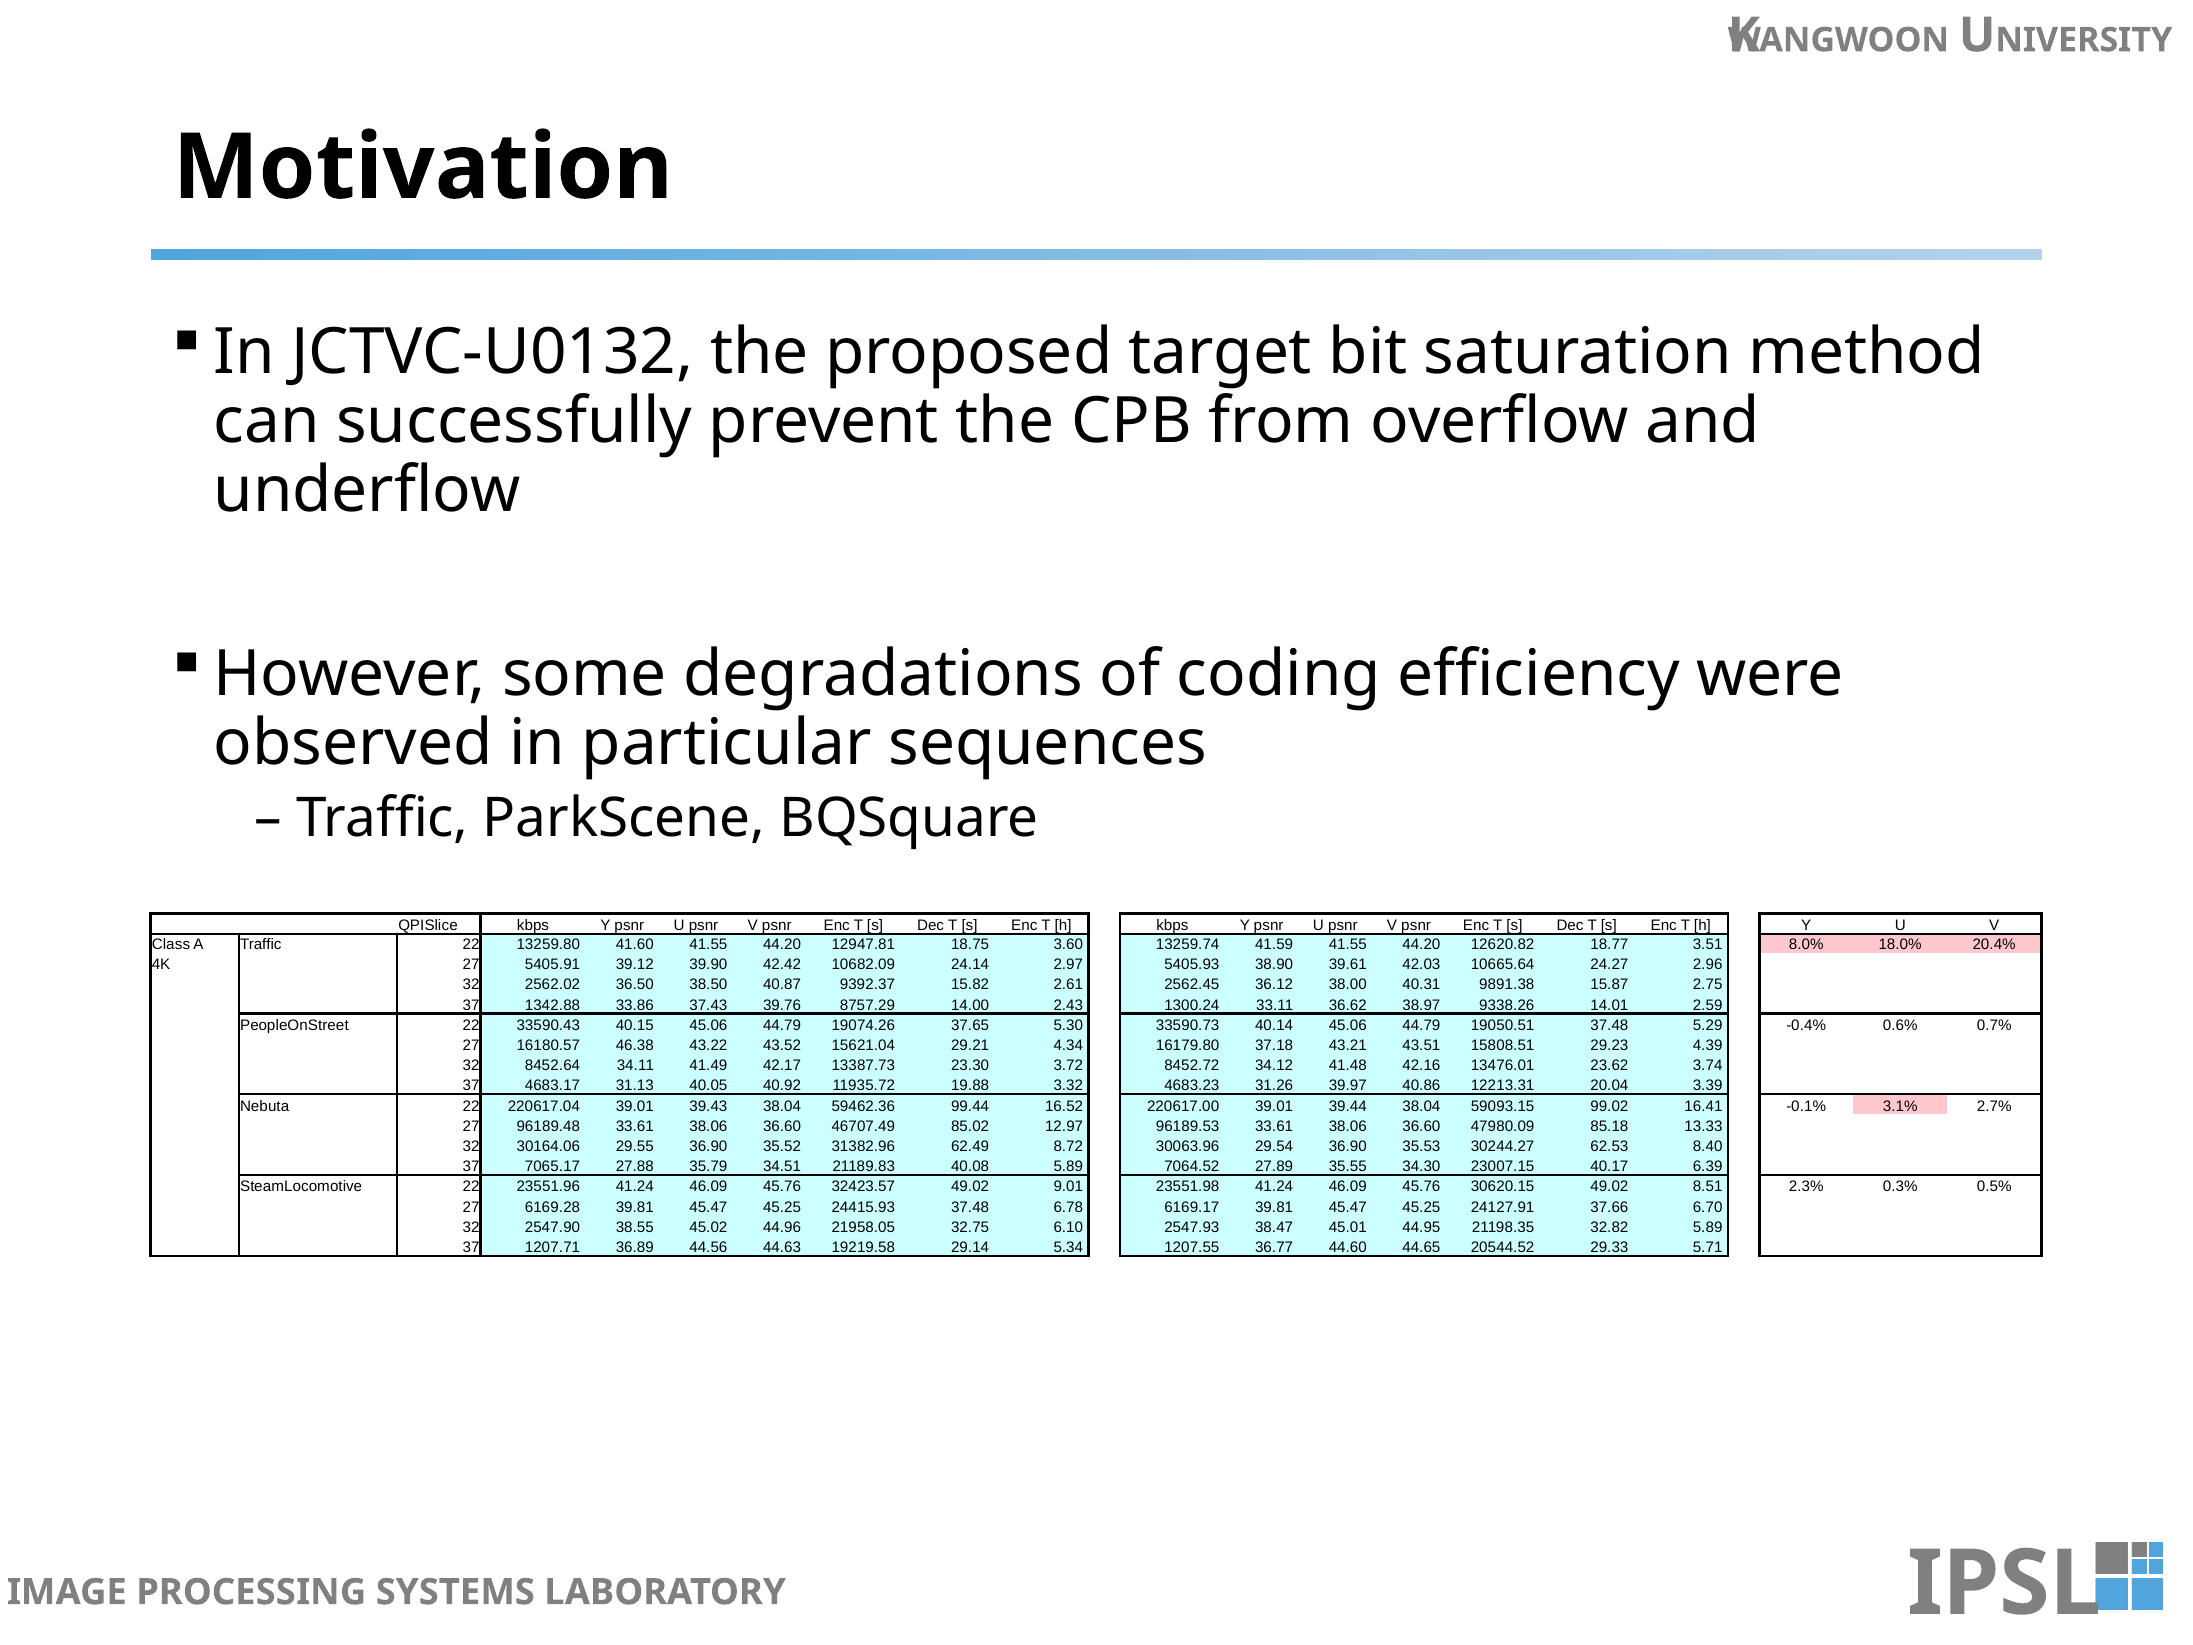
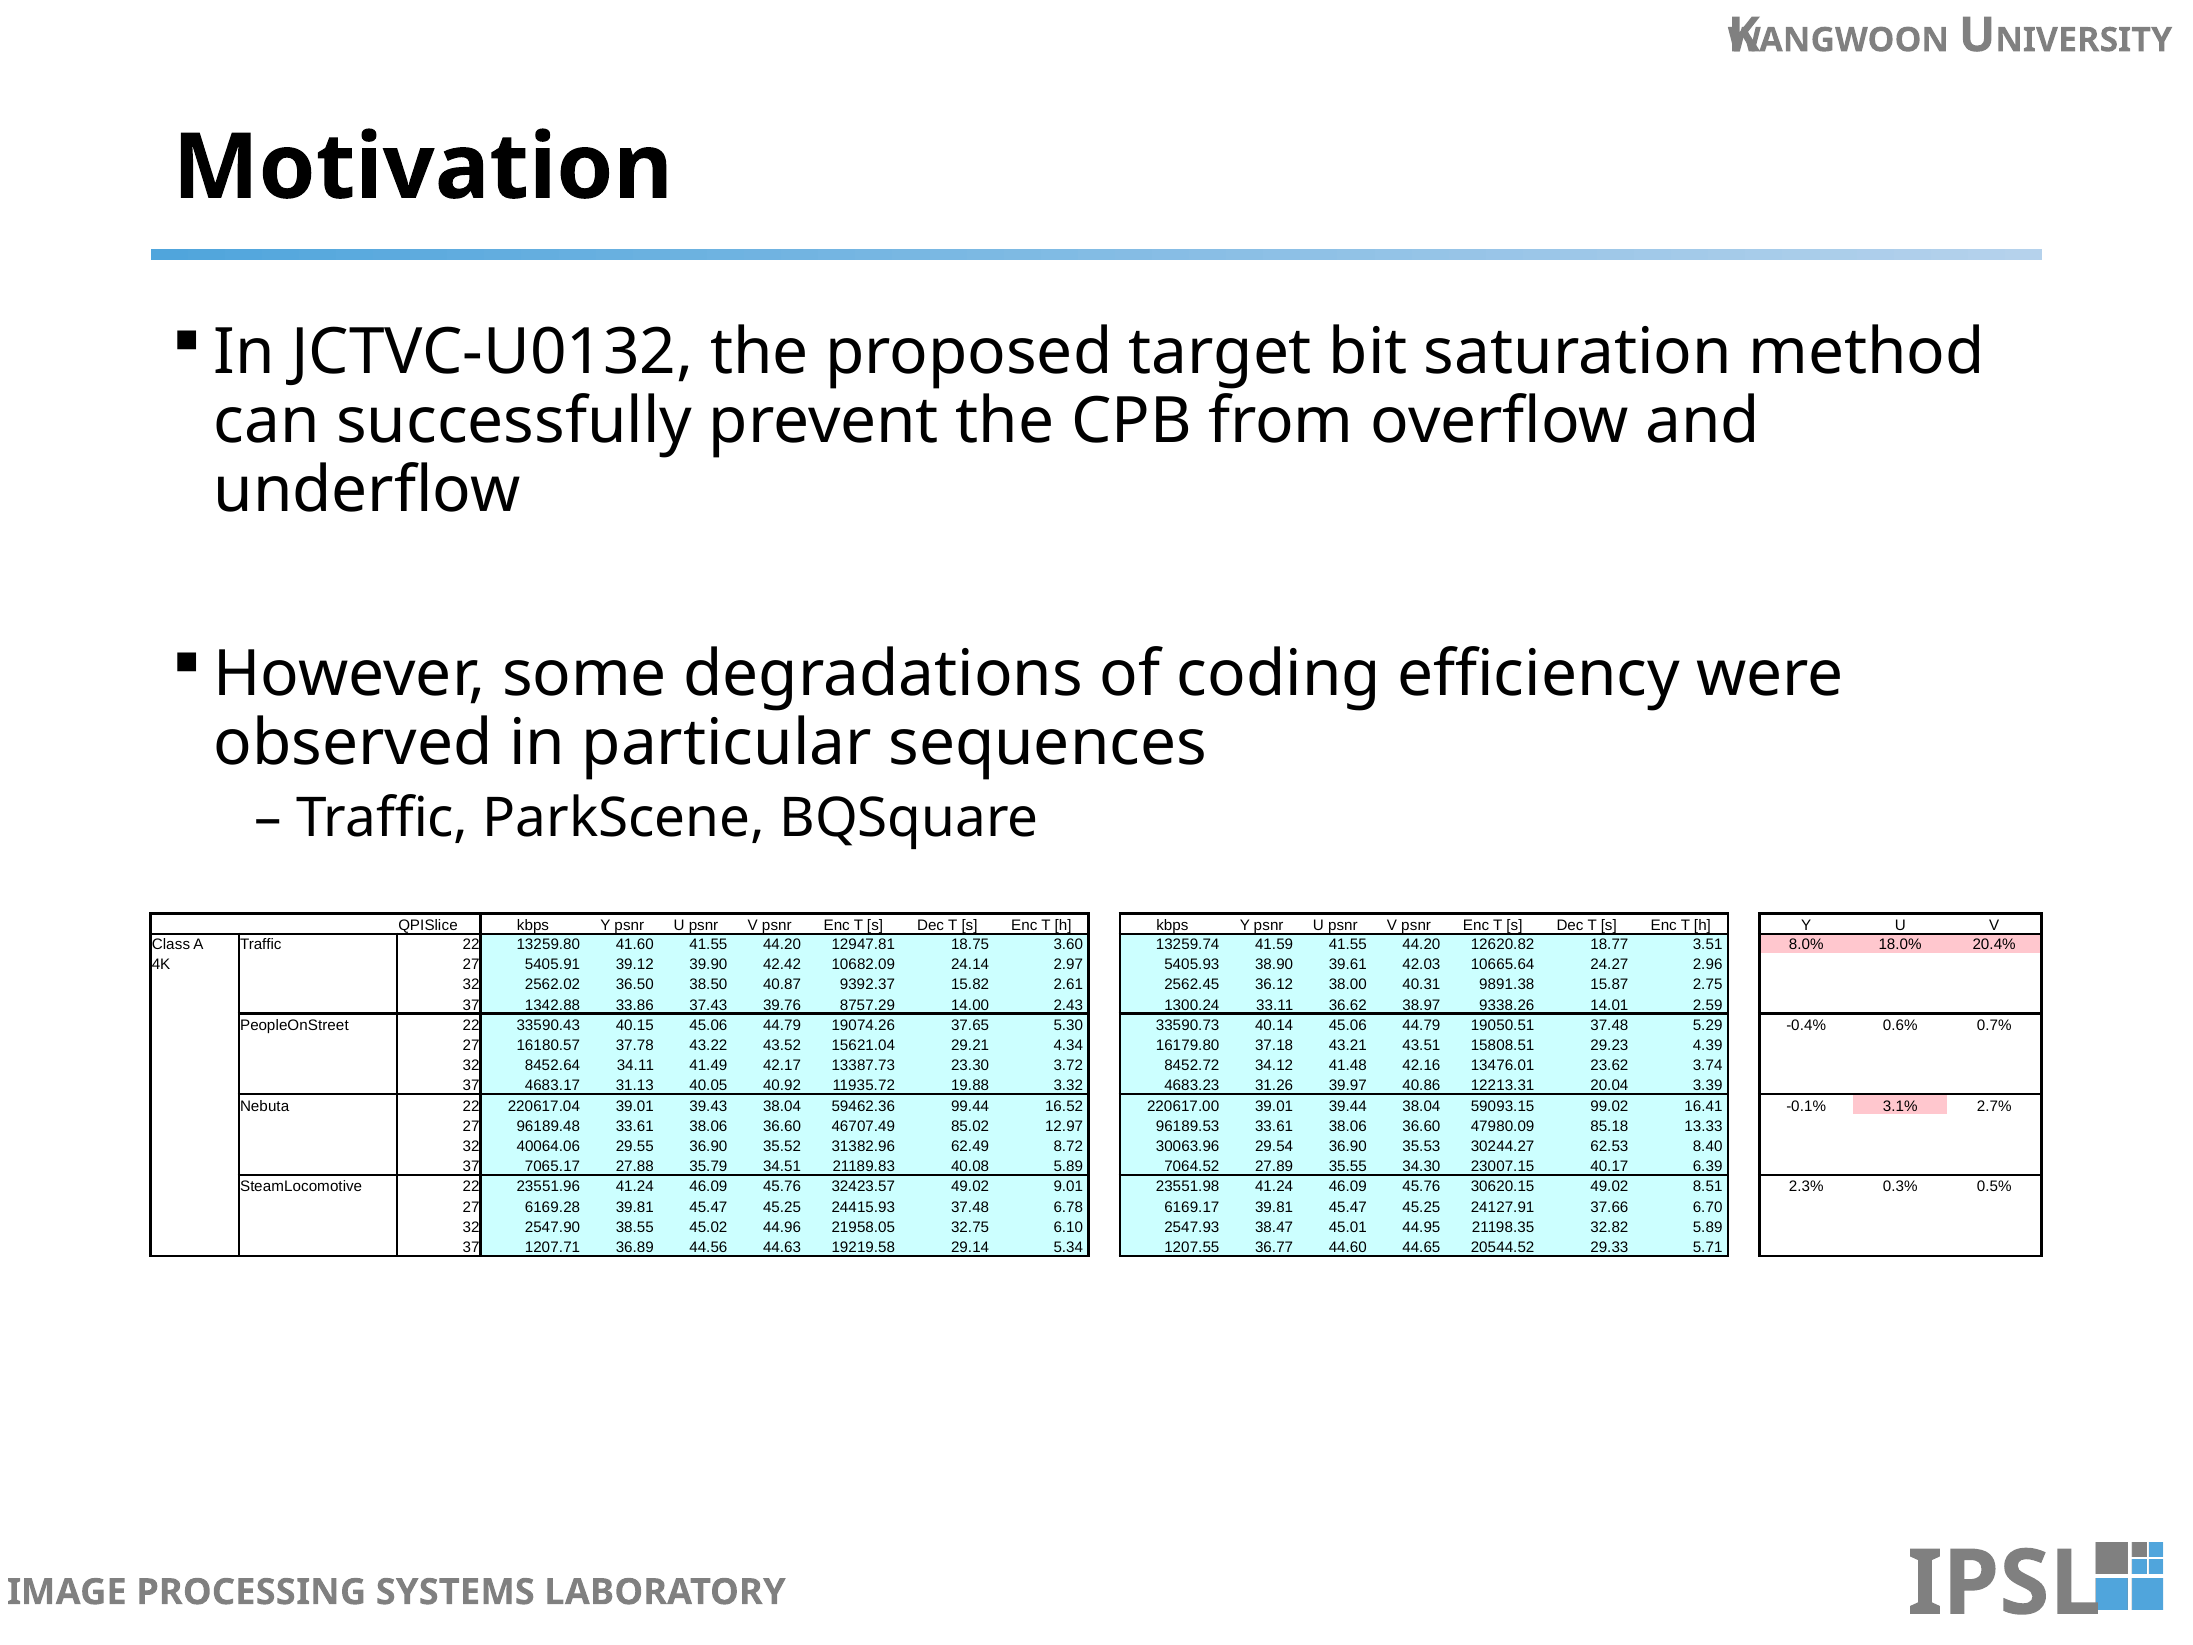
46.38: 46.38 -> 37.78
30164.06: 30164.06 -> 40064.06
